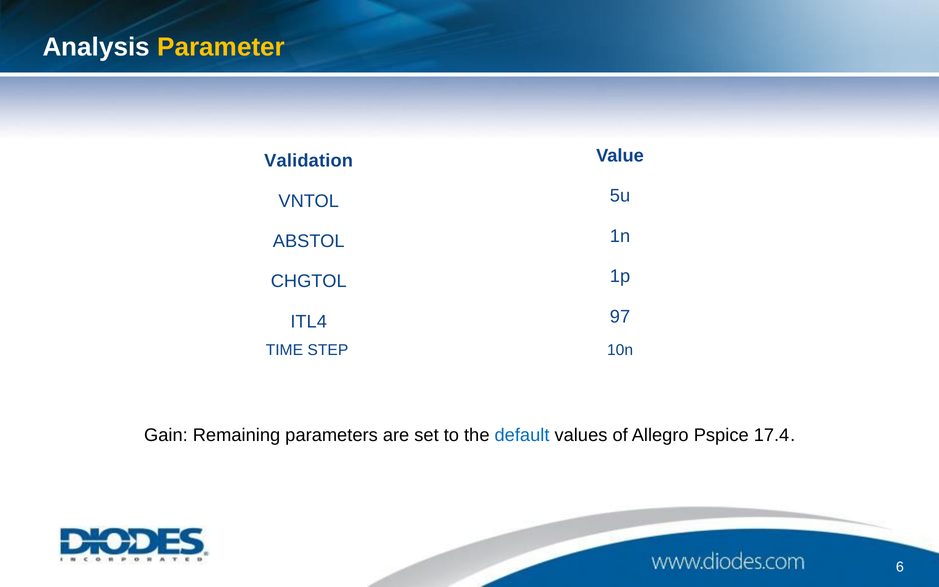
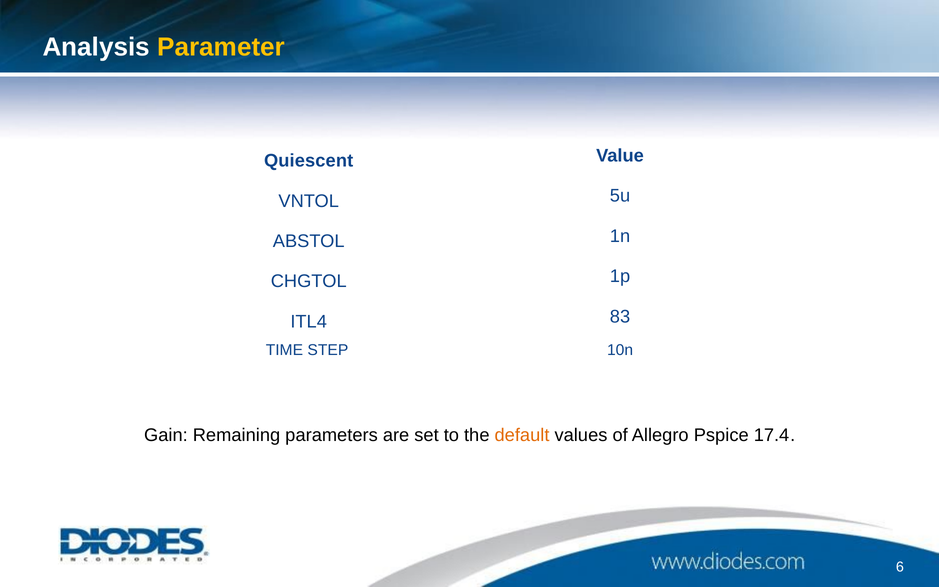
Validation: Validation -> Quiescent
97: 97 -> 83
default colour: blue -> orange
